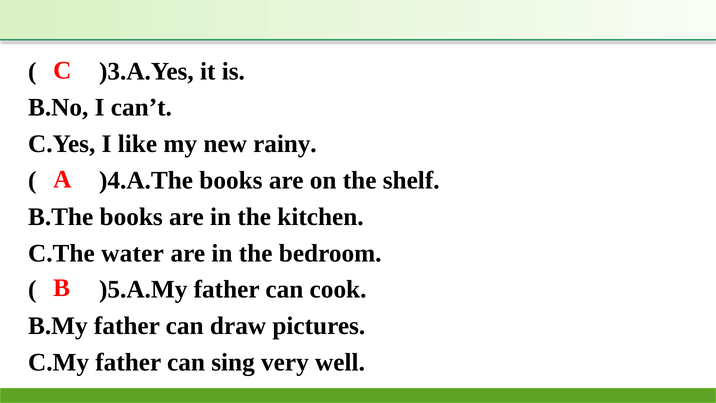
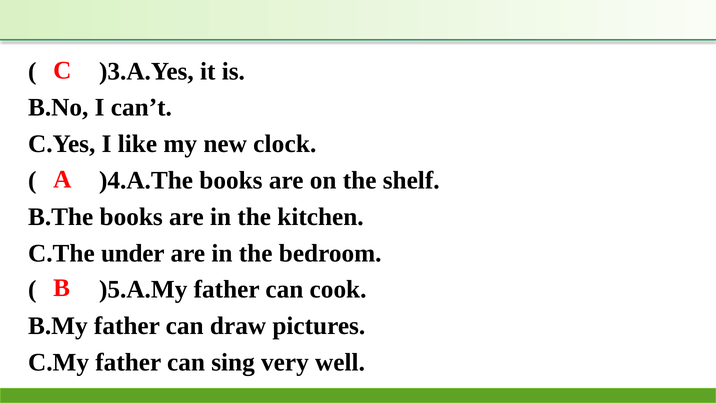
rainy: rainy -> clock
water: water -> under
